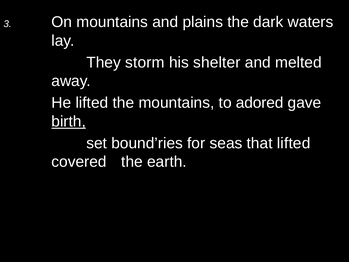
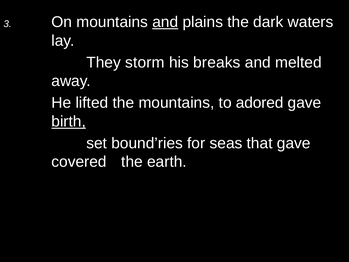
and at (165, 22) underline: none -> present
shelter: shelter -> breaks
that lifted: lifted -> gave
